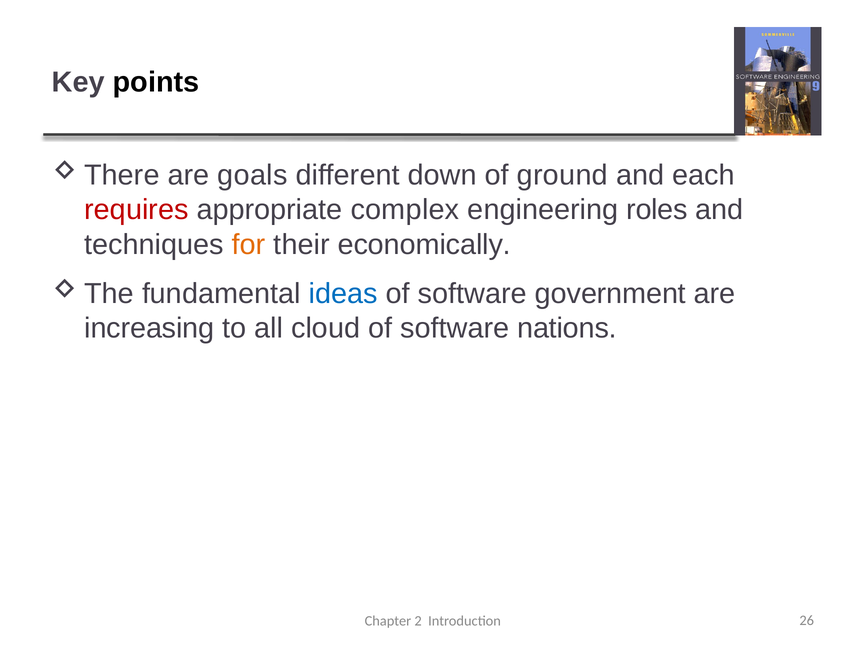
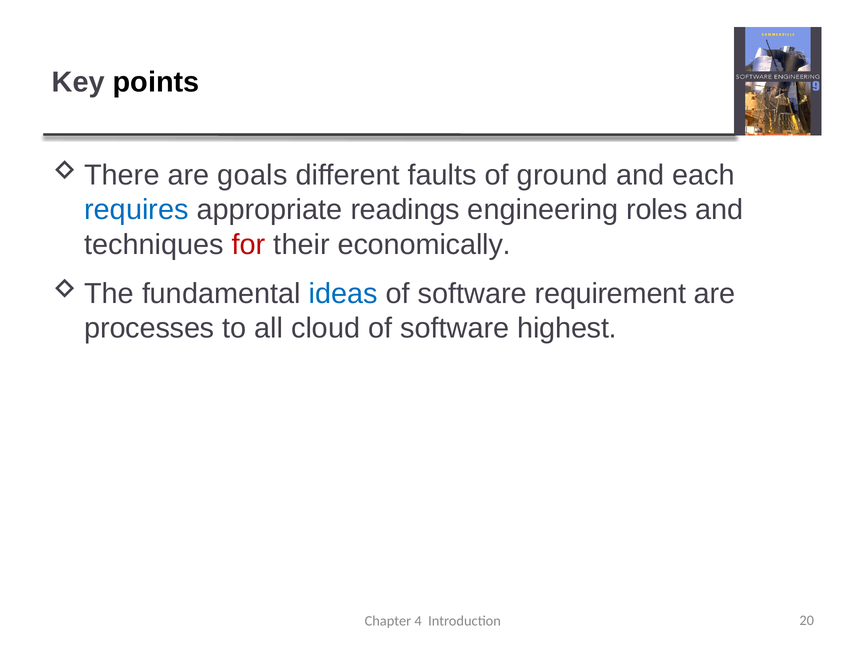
down: down -> faults
requires colour: red -> blue
complex: complex -> readings
for colour: orange -> red
government: government -> requirement
increasing: increasing -> processes
nations: nations -> highest
2: 2 -> 4
26: 26 -> 20
